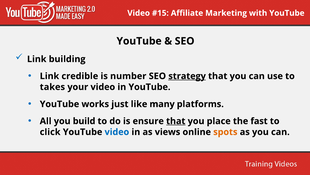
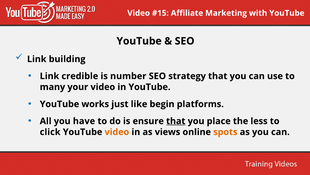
strategy underline: present -> none
takes: takes -> many
many: many -> begin
build: build -> have
fast: fast -> less
video at (117, 132) colour: blue -> orange
